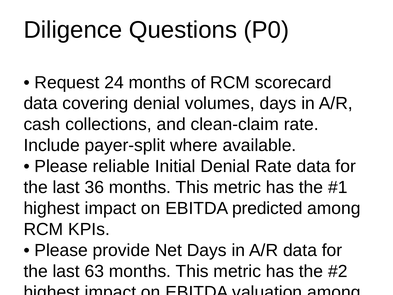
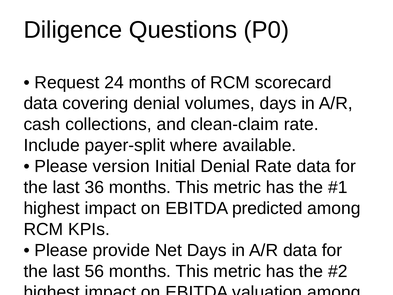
reliable: reliable -> version
63: 63 -> 56
